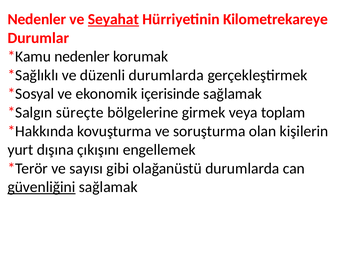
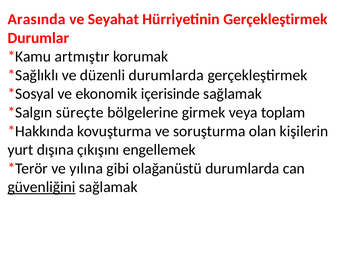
Nedenler at (37, 19): Nedenler -> Arasında
Seyahat underline: present -> none
Hürriyetinin Kilometrekareye: Kilometrekareye -> Gerçekleştirmek
nedenler at (82, 57): nedenler -> artmıştır
sayısı: sayısı -> yılına
